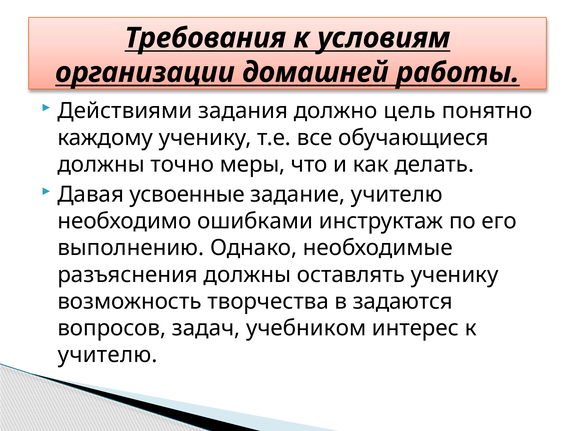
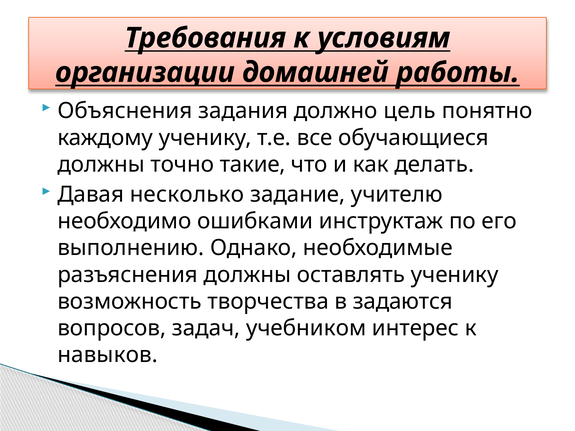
Действиями: Действиями -> Объяснения
меры: меры -> такие
усвоенные: усвоенные -> несколько
учителю at (108, 355): учителю -> навыков
